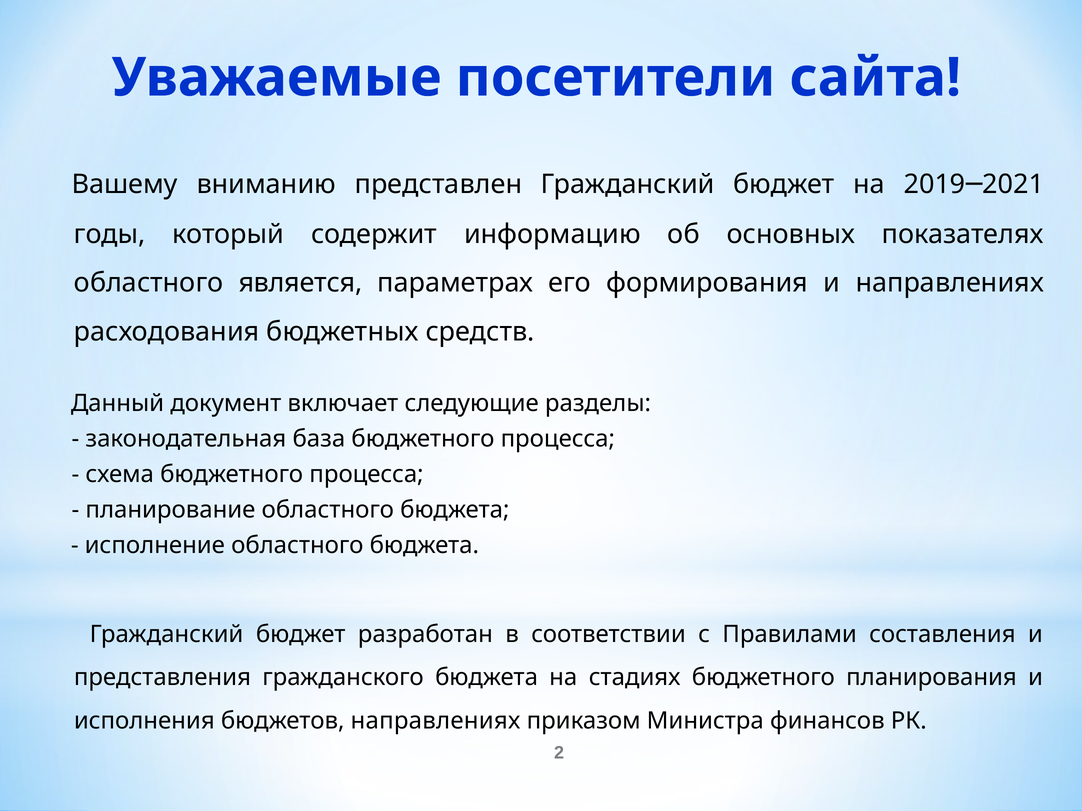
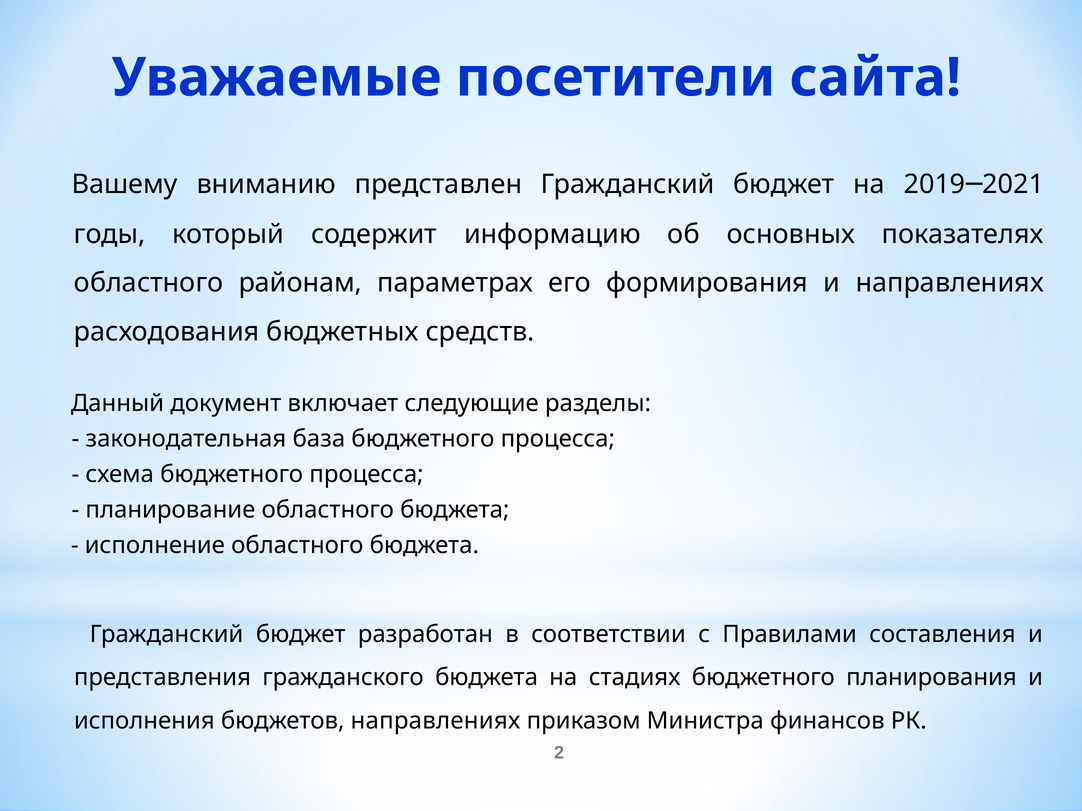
является: является -> районам
